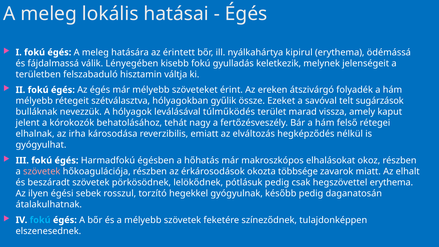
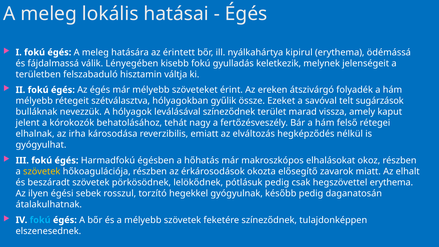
leválásával túlműködés: túlműködés -> színeződnek
szövetek at (42, 171) colour: pink -> yellow
többsége: többsége -> elősegítő
